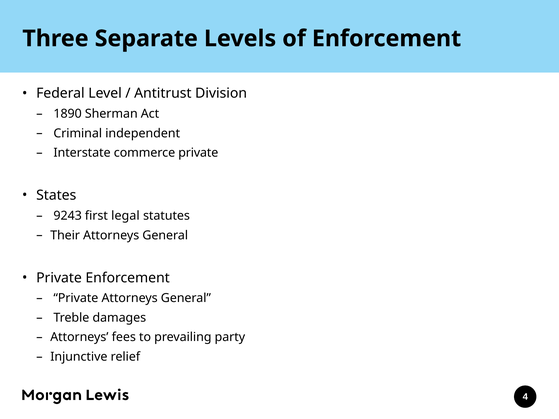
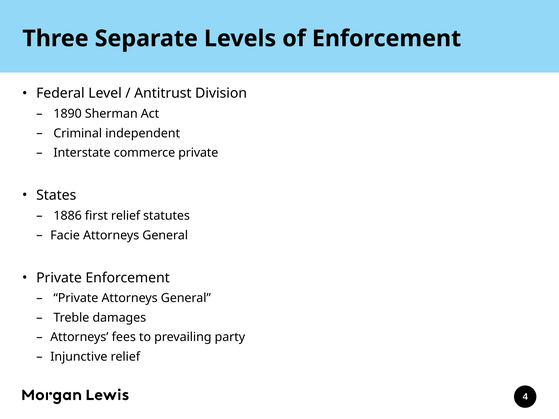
9243: 9243 -> 1886
first legal: legal -> relief
Their: Their -> Facie
